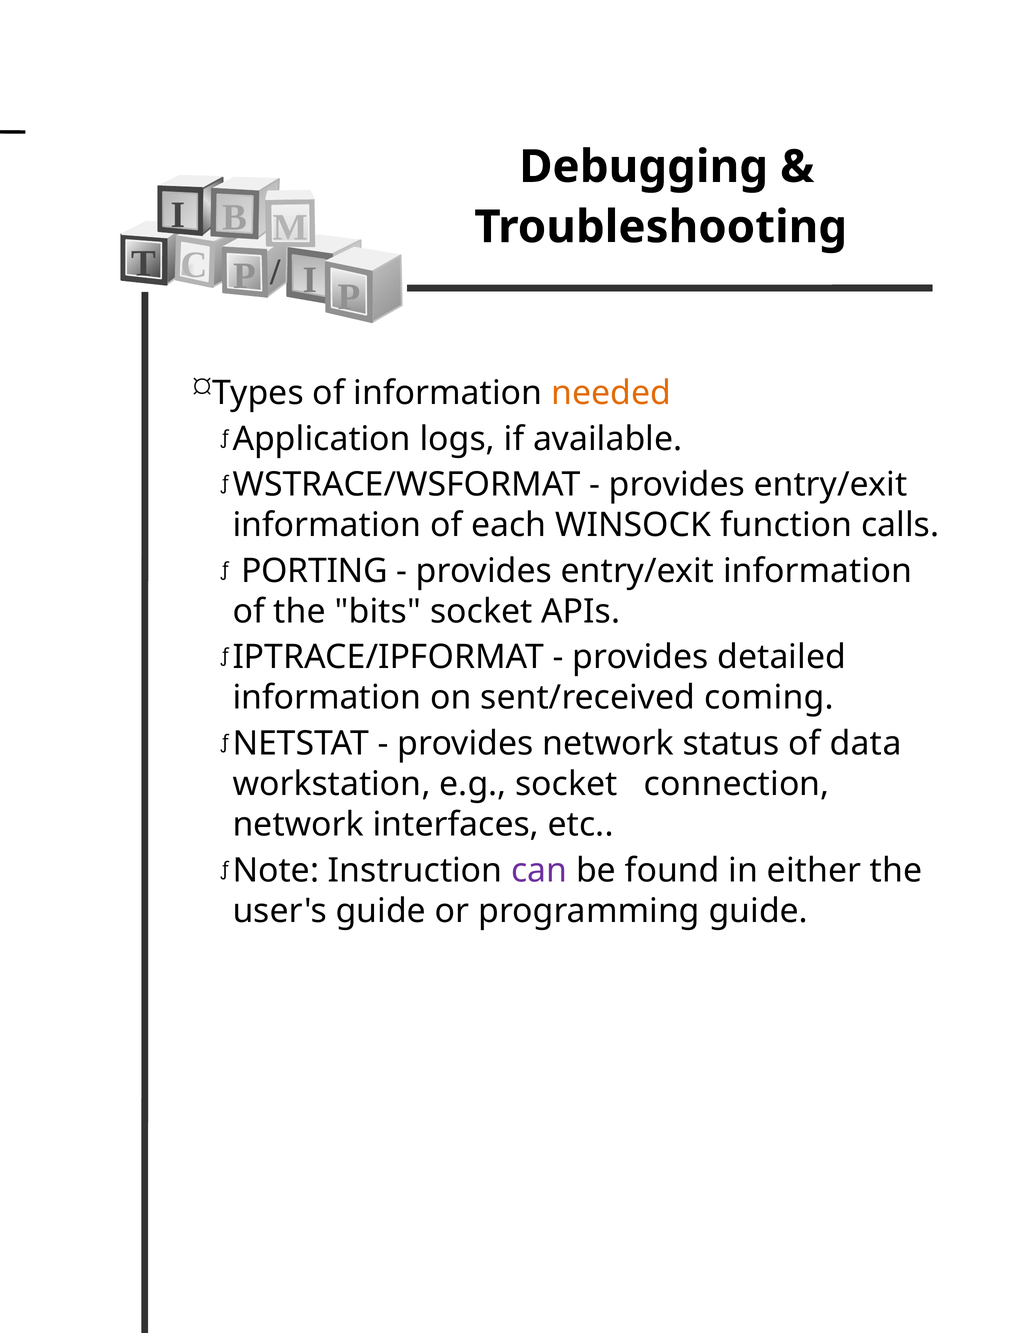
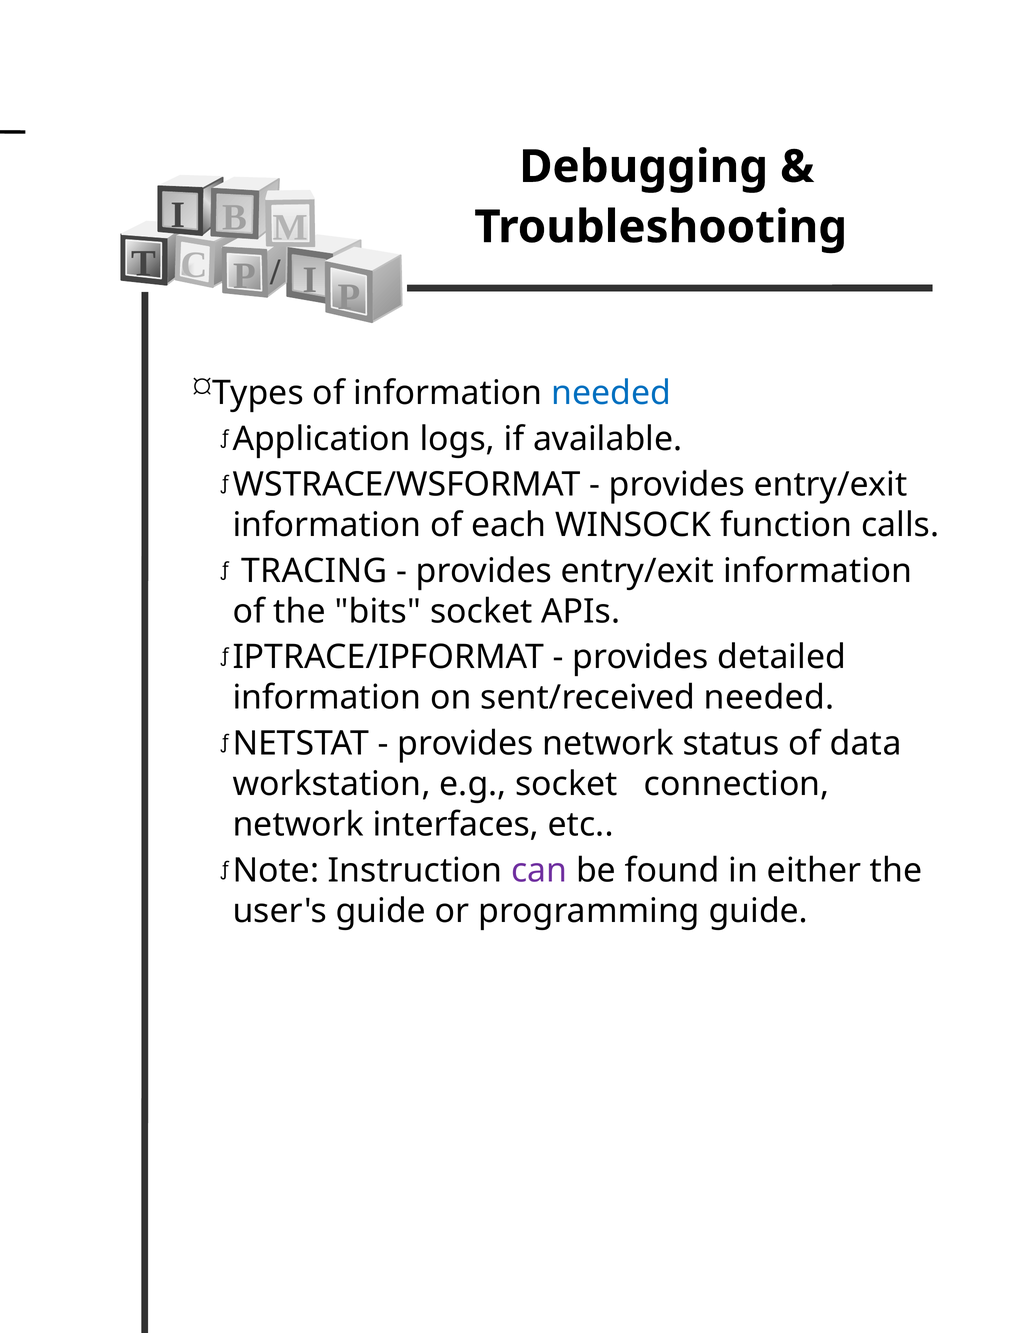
needed at (611, 393) colour: orange -> blue
PORTING: PORTING -> TRACING
sent/received coming: coming -> needed
